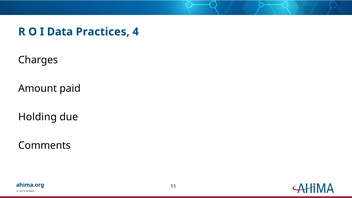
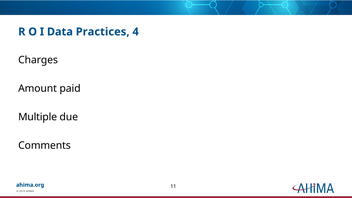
Holding: Holding -> Multiple
